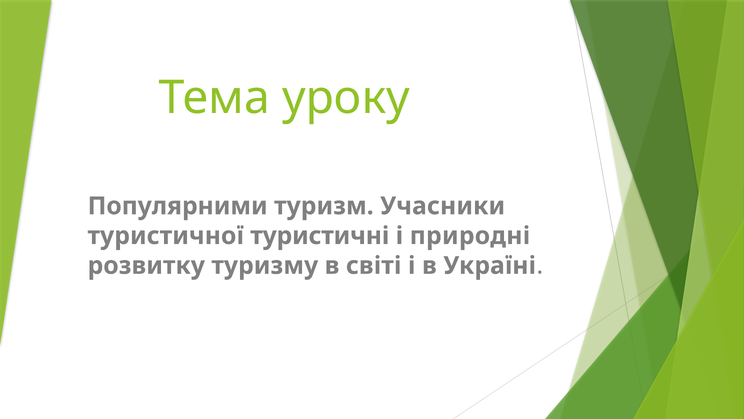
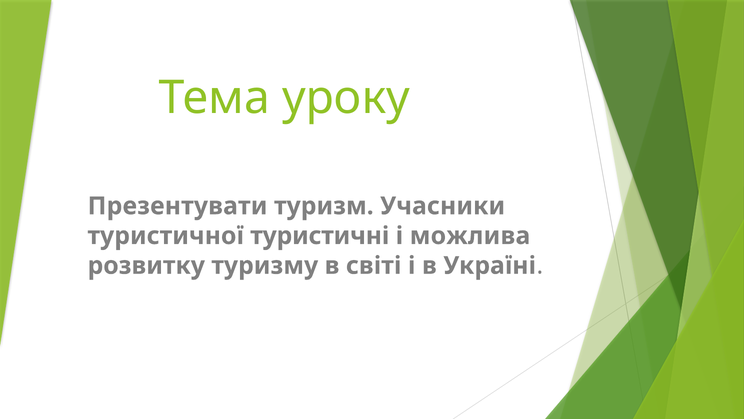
Популярними: Популярними -> Презентувати
природні: природні -> можлива
